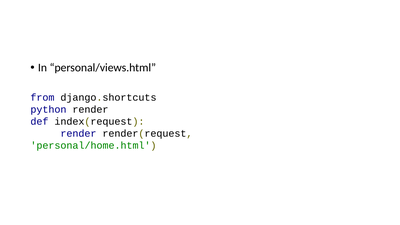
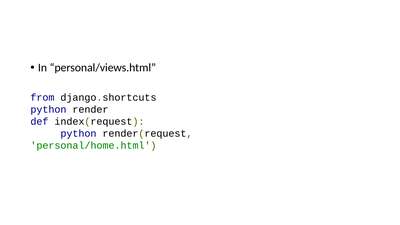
render at (78, 133): render -> python
